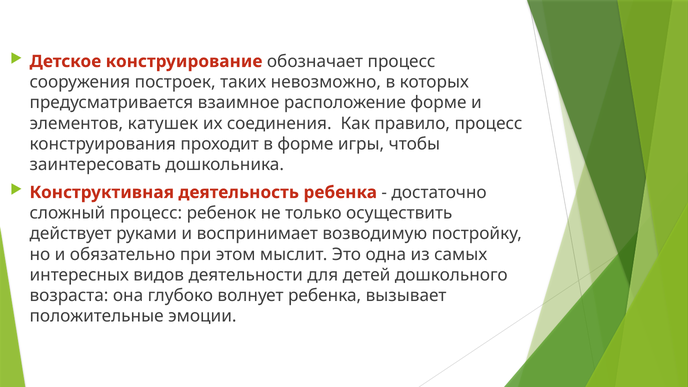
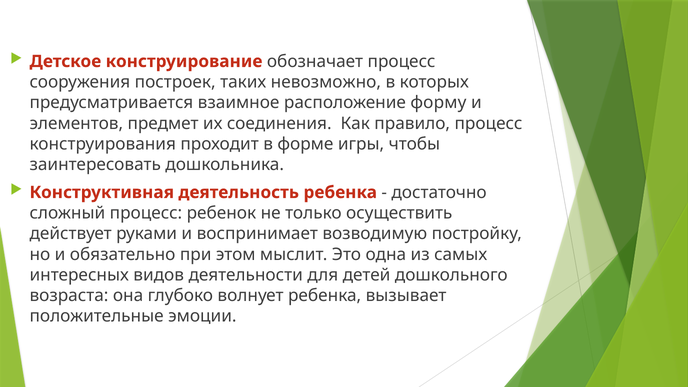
расположение форме: форме -> форму
катушек: катушек -> предмет
